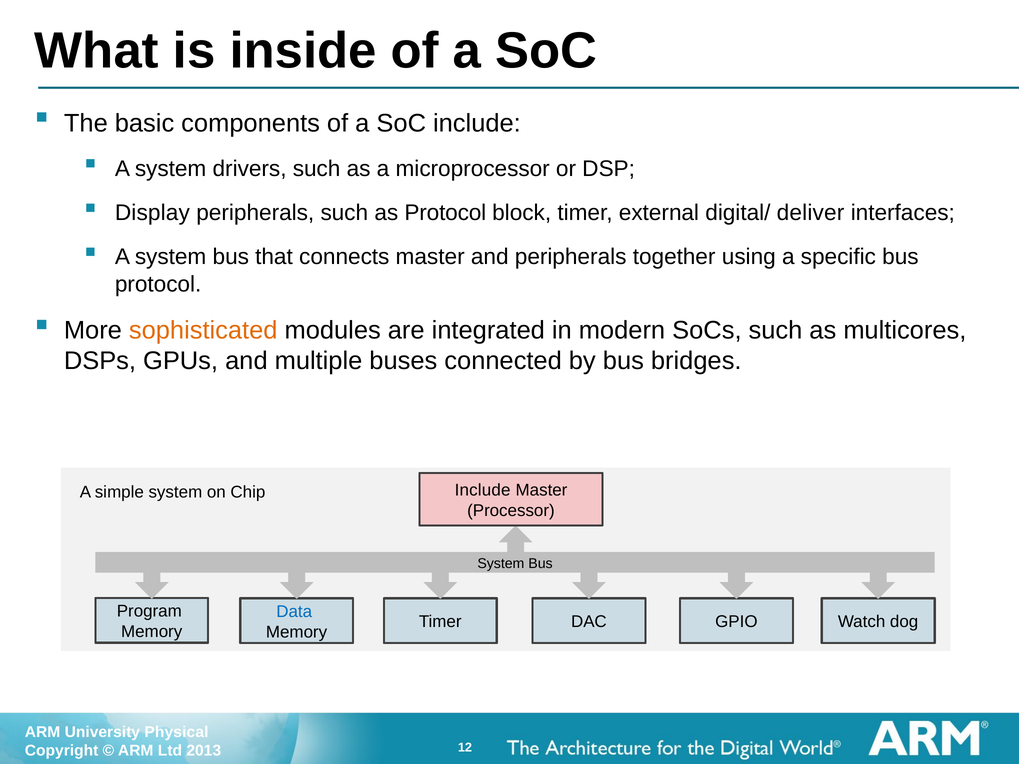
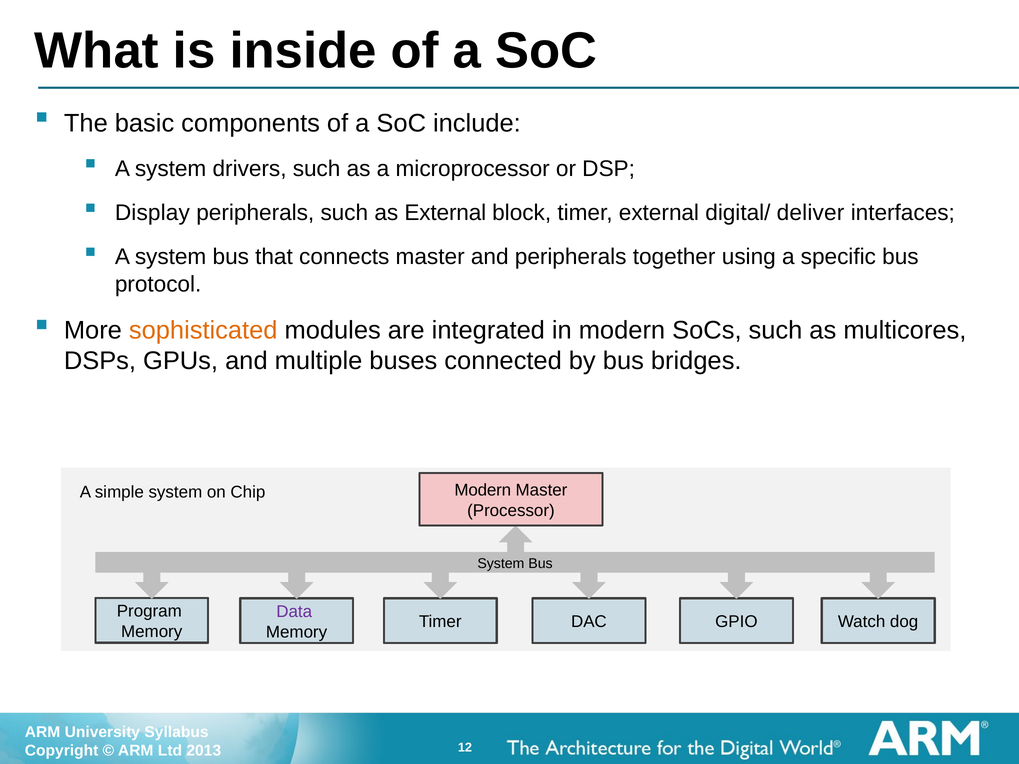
as Protocol: Protocol -> External
Include at (483, 490): Include -> Modern
Data colour: blue -> purple
Physical: Physical -> Syllabus
